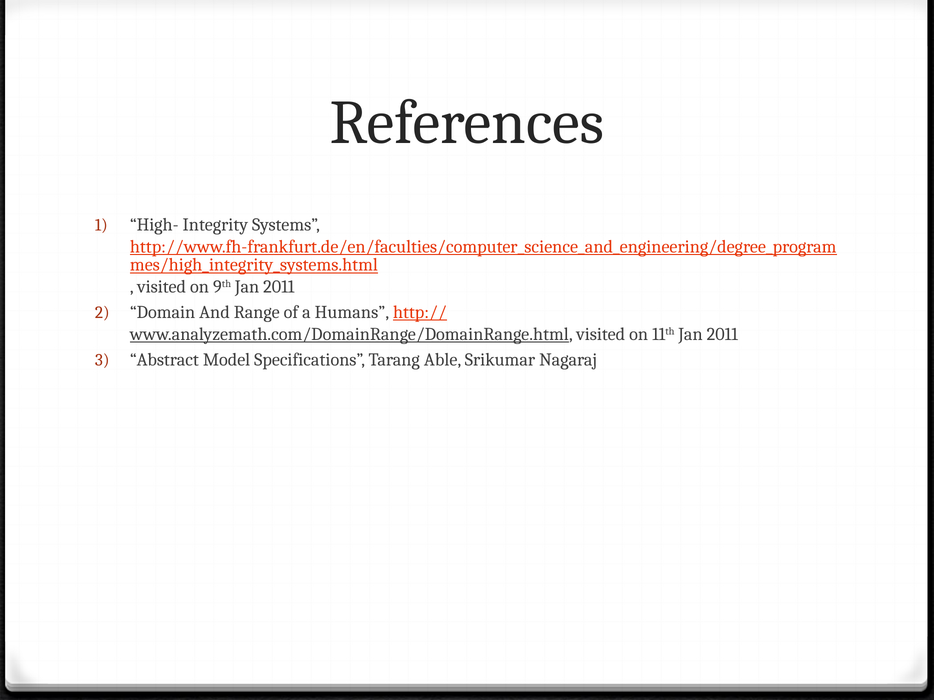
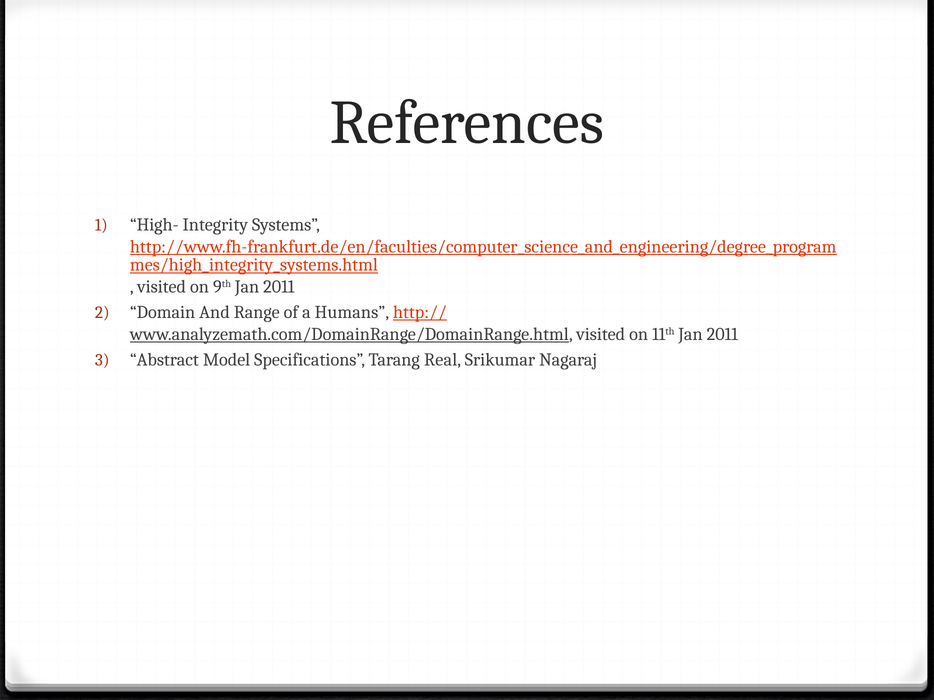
Able: Able -> Real
